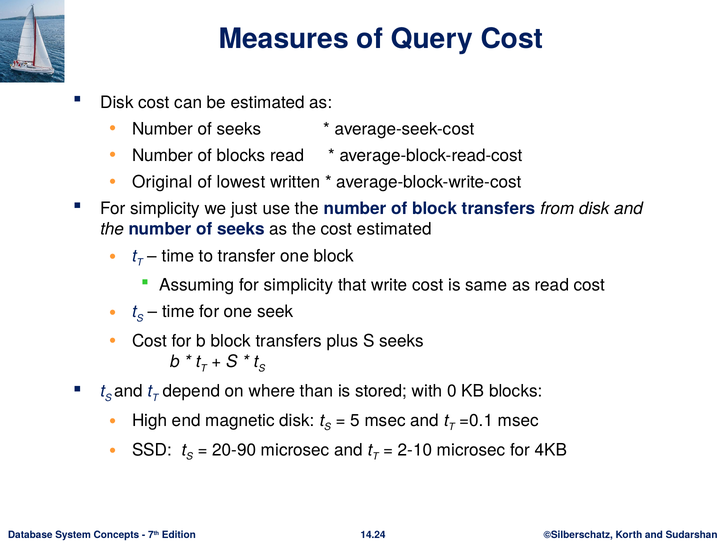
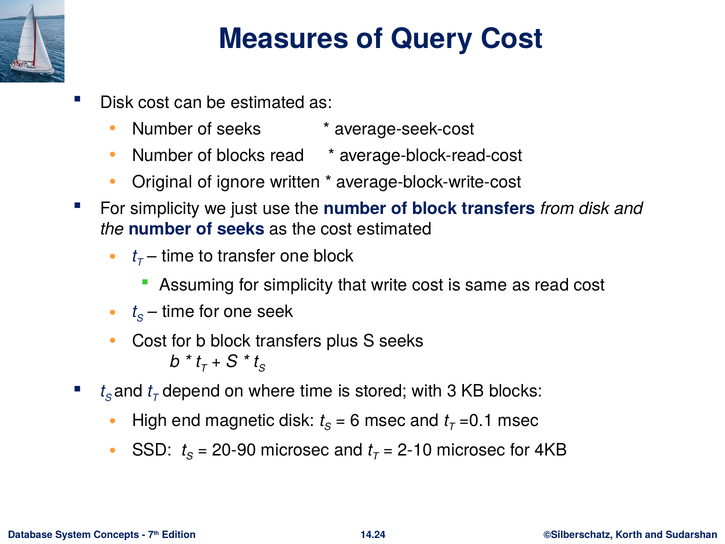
lowest: lowest -> ignore
where than: than -> time
0: 0 -> 3
5: 5 -> 6
